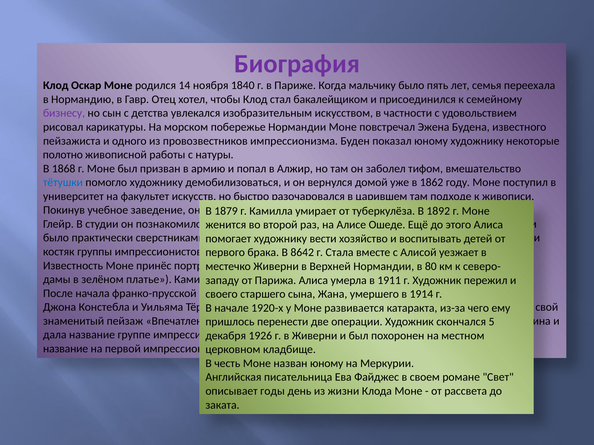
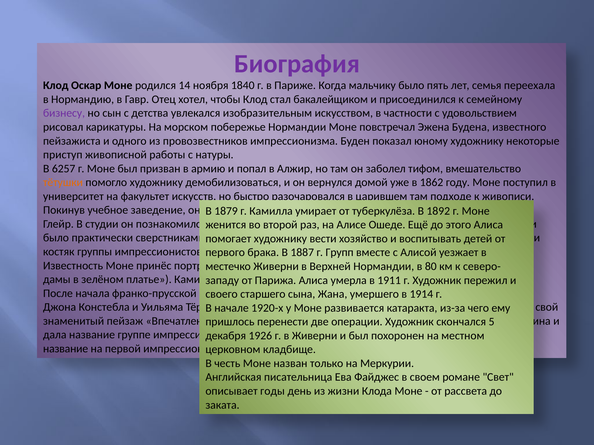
полотно: полотно -> приступ
1868: 1868 -> 6257
тётушки colour: blue -> orange
8642: 8642 -> 1887
г Стала: Стала -> Групп
назван юному: юному -> только
